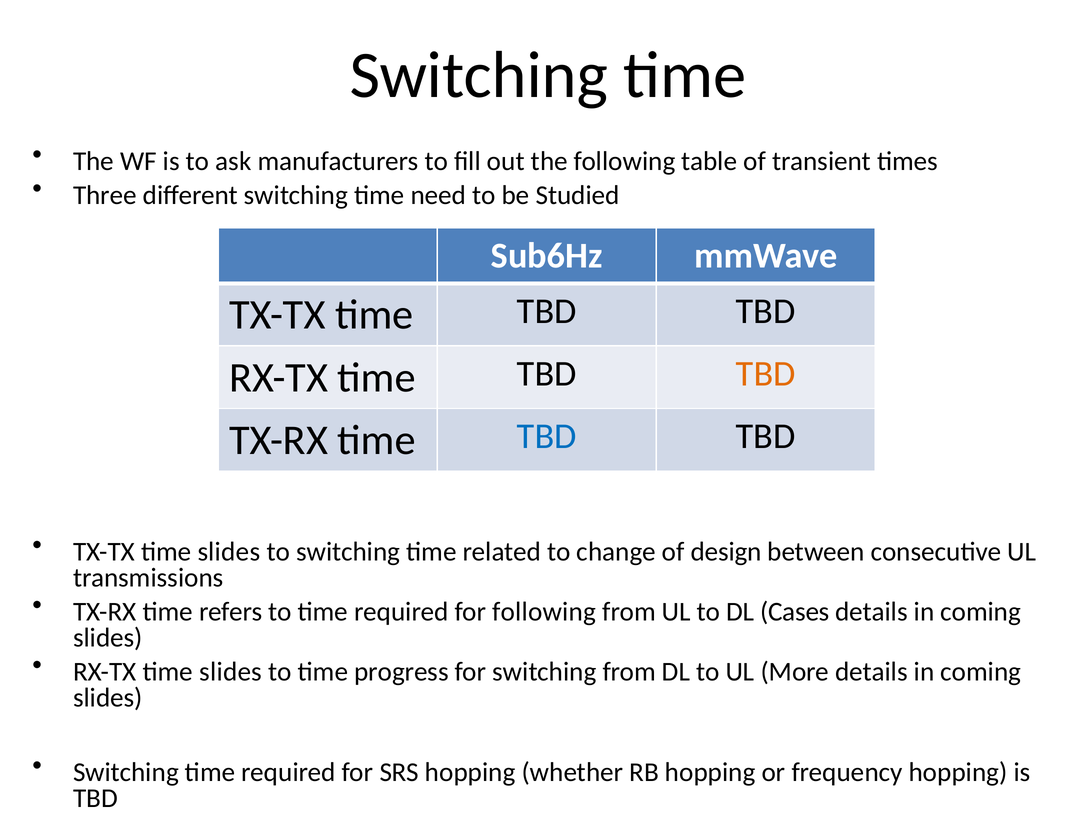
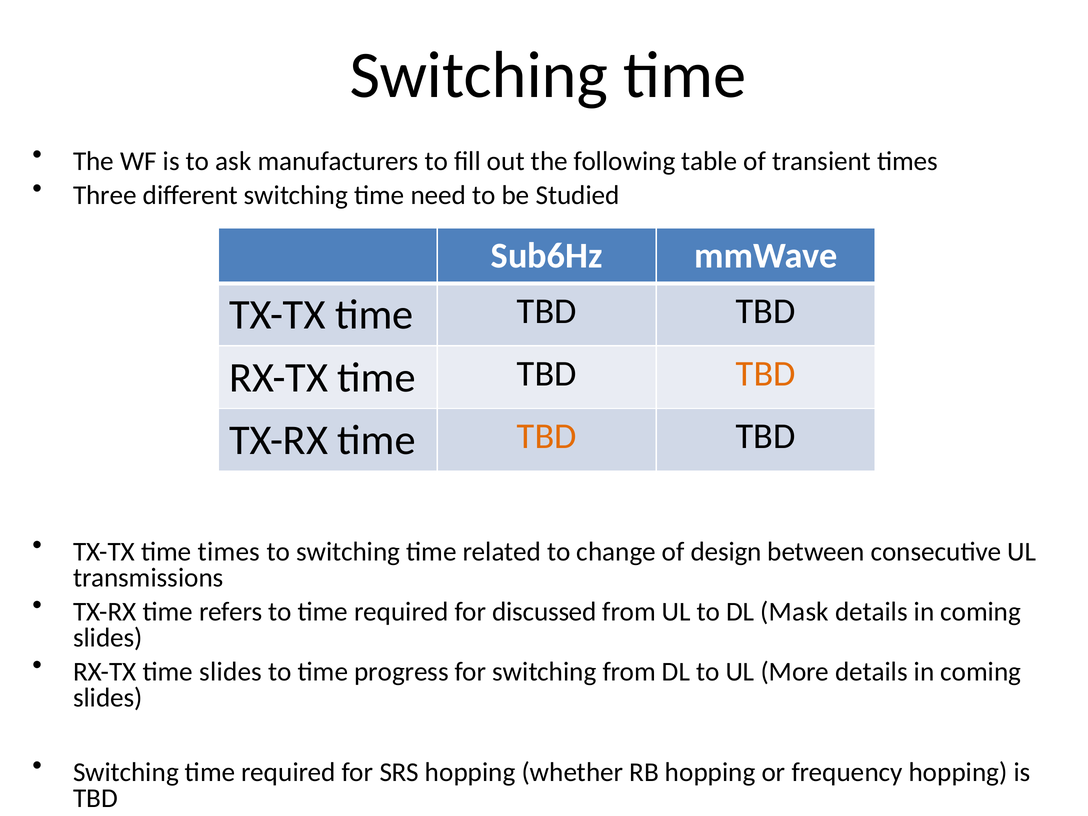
TBD at (547, 436) colour: blue -> orange
TX-TX time slides: slides -> times
for following: following -> discussed
Cases: Cases -> Mask
